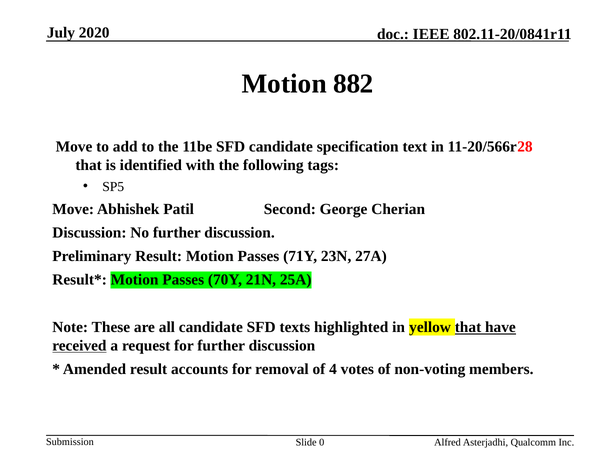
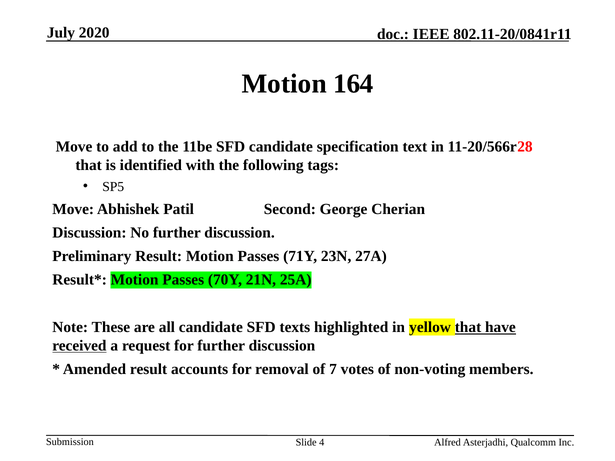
882: 882 -> 164
4: 4 -> 7
0: 0 -> 4
